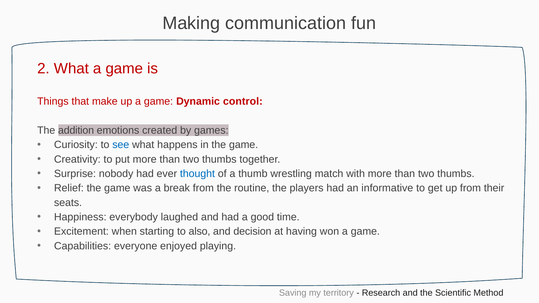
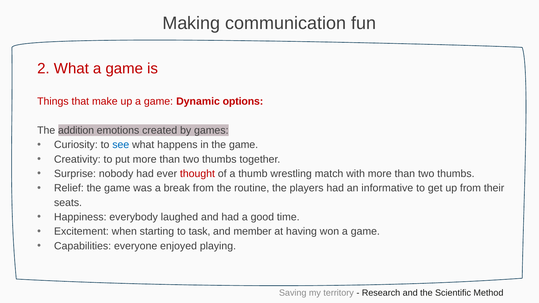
control: control -> options
thought colour: blue -> red
also: also -> task
decision: decision -> member
